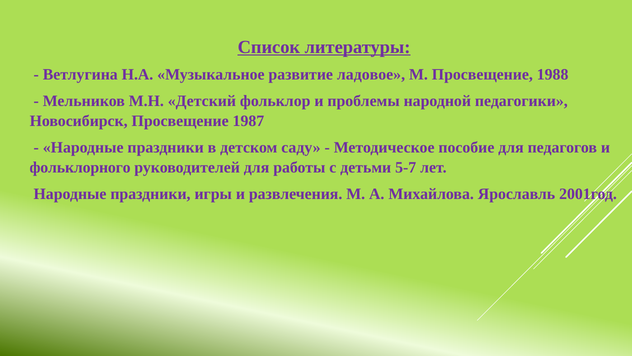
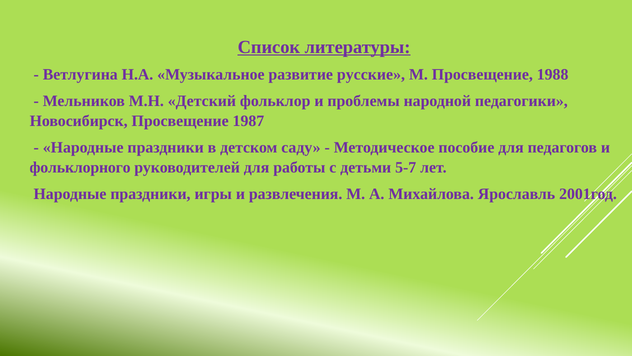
ладовое: ладовое -> русские
